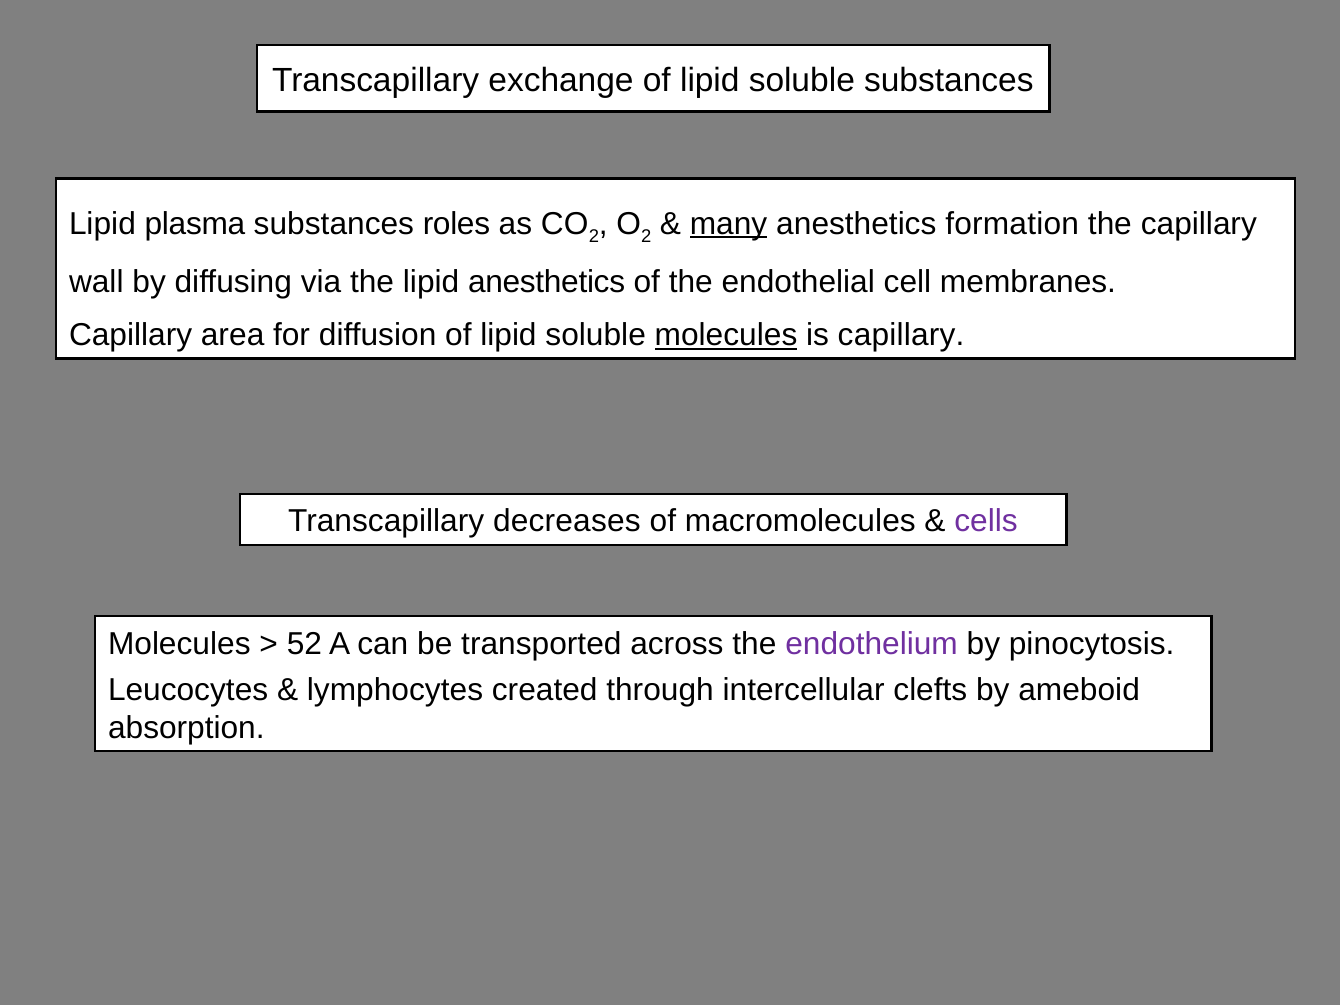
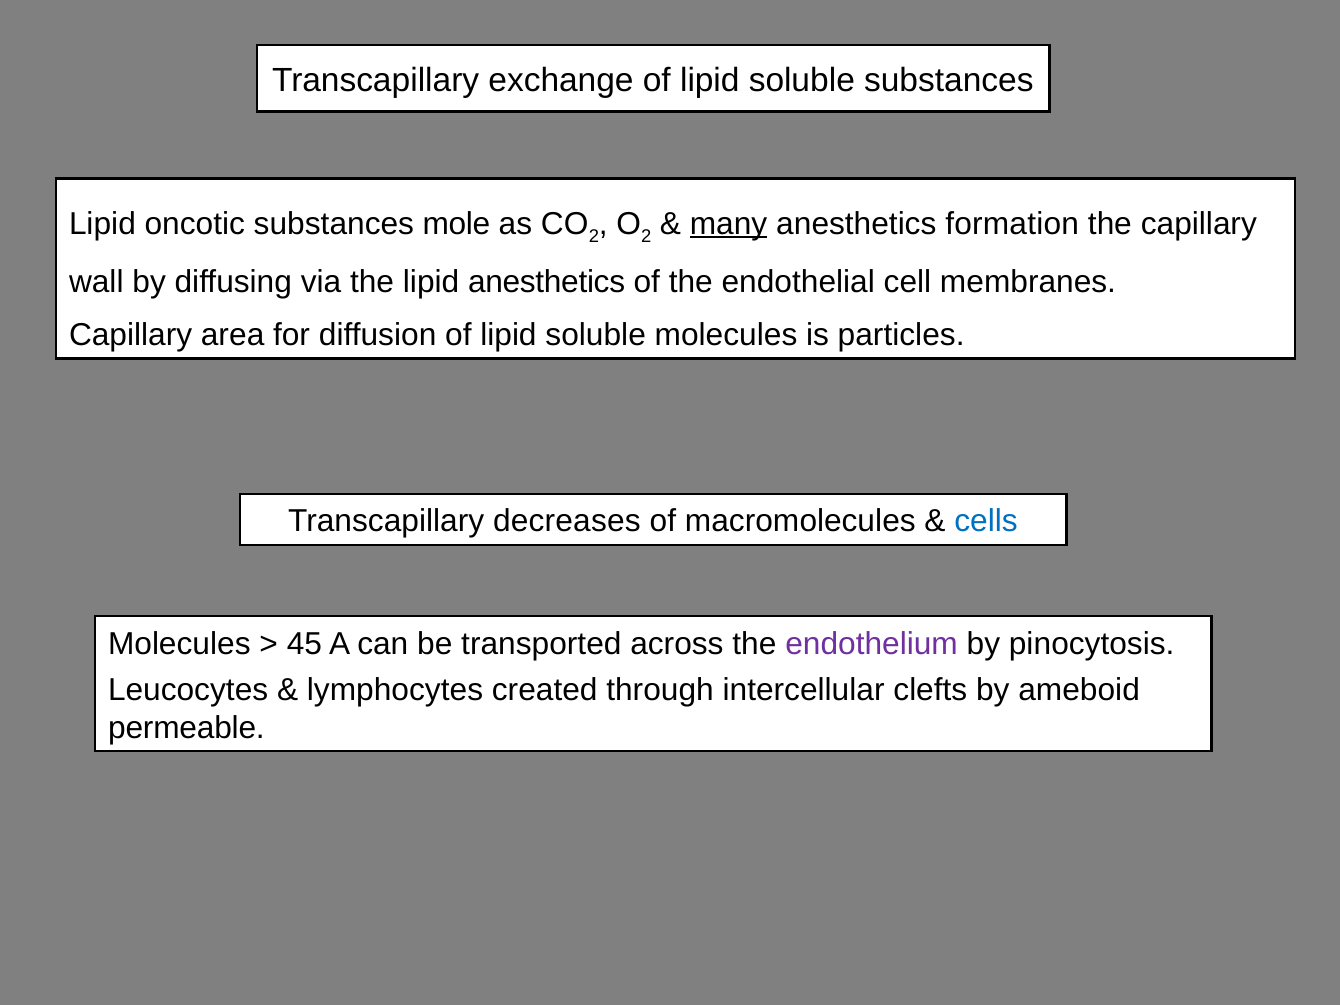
plasma: plasma -> oncotic
roles: roles -> mole
molecules at (726, 335) underline: present -> none
is capillary: capillary -> particles
cells colour: purple -> blue
52: 52 -> 45
absorption: absorption -> permeable
